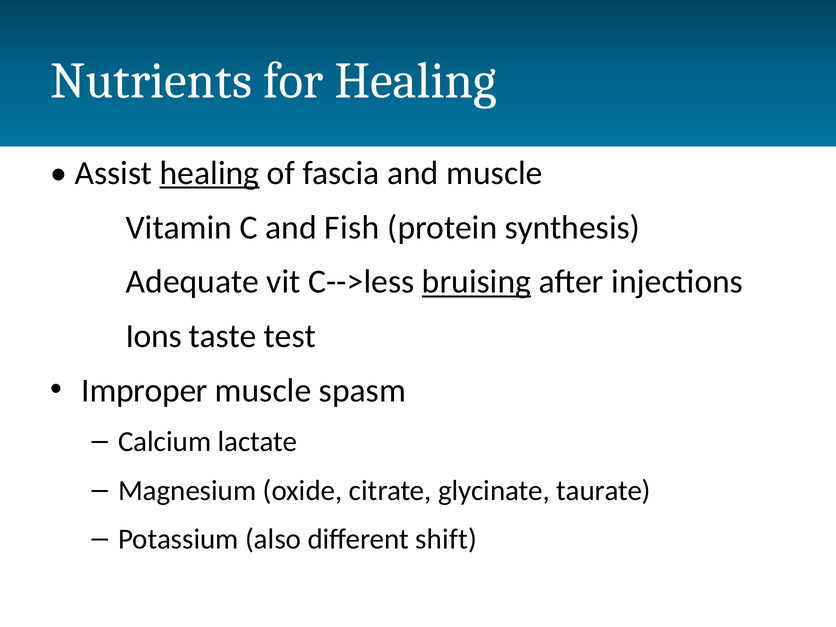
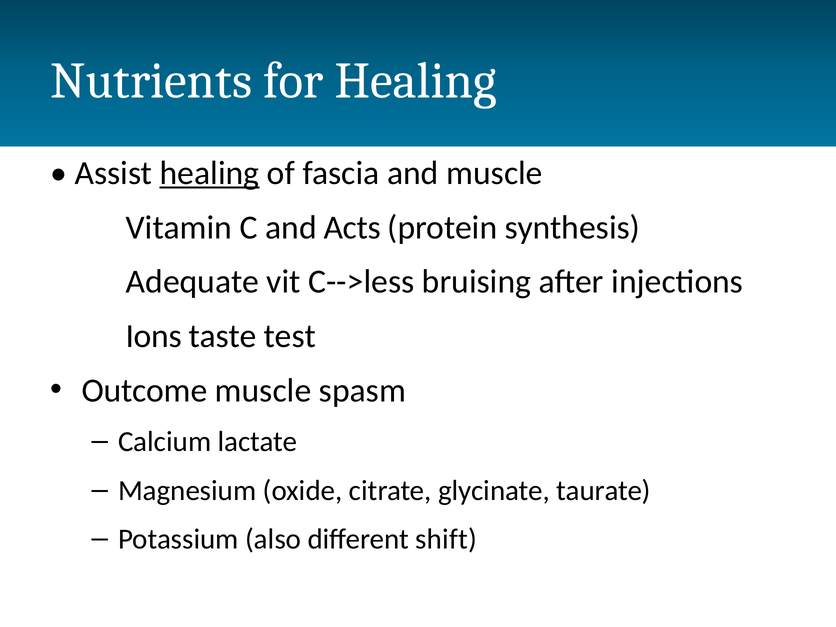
Fish: Fish -> Acts
bruising underline: present -> none
Improper: Improper -> Outcome
